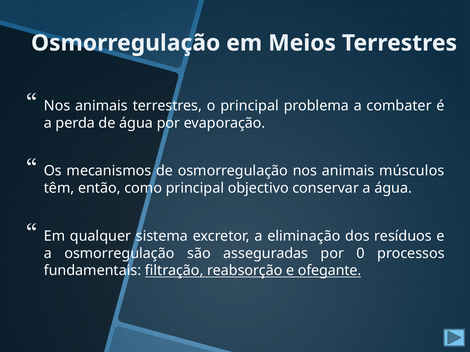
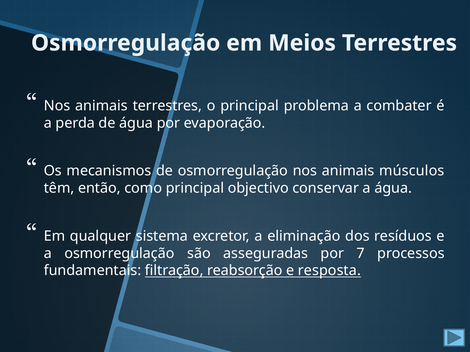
0: 0 -> 7
ofegante: ofegante -> resposta
